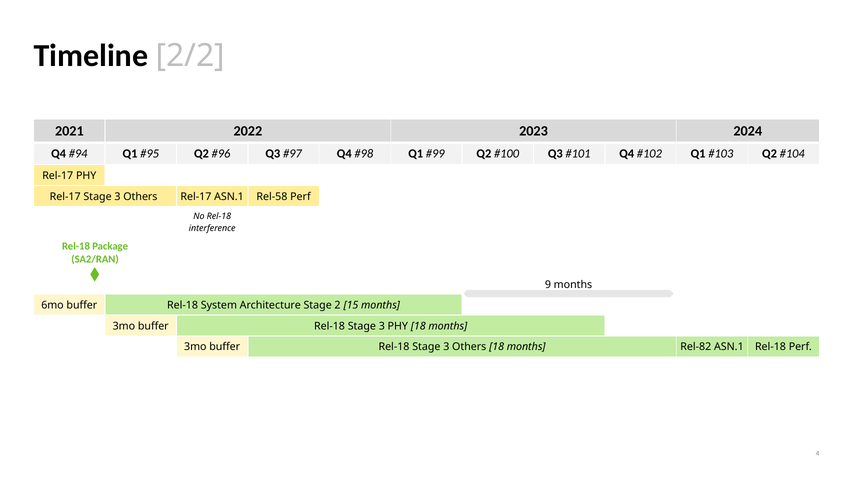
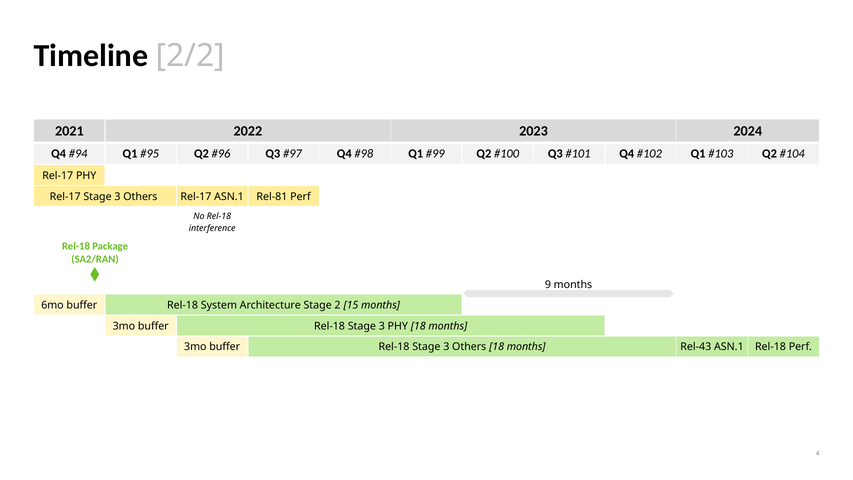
Rel-58: Rel-58 -> Rel-81
Rel-82: Rel-82 -> Rel-43
